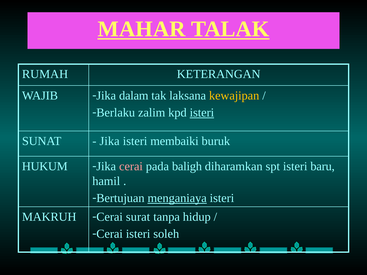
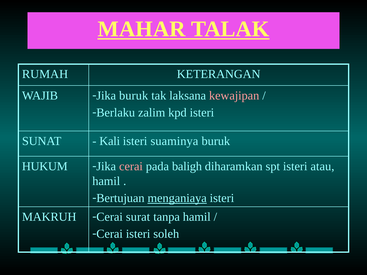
Jika dalam: dalam -> buruk
kewajipan colour: yellow -> pink
isteri at (202, 113) underline: present -> none
Jika at (110, 141): Jika -> Kali
membaiki: membaiki -> suaminya
baru: baru -> atau
tanpa hidup: hidup -> hamil
